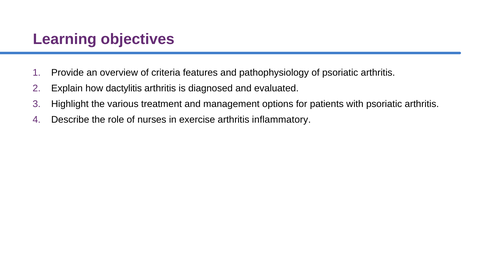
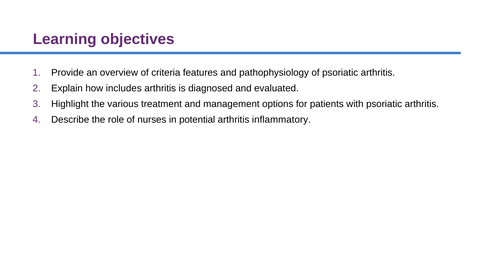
dactylitis: dactylitis -> includes
exercise: exercise -> potential
